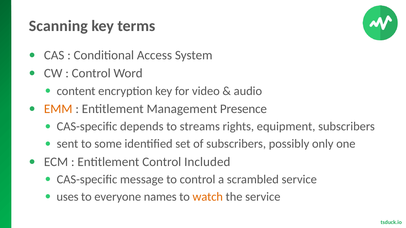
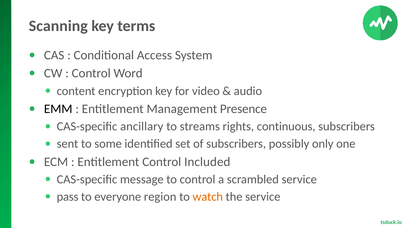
EMM colour: orange -> black
depends: depends -> ancillary
equipment: equipment -> continuous
uses: uses -> pass
names: names -> region
